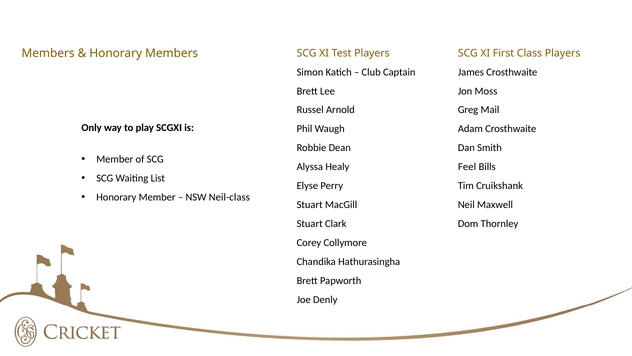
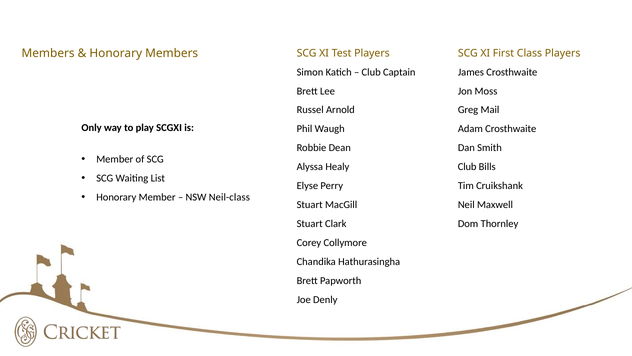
Feel at (467, 167): Feel -> Club
